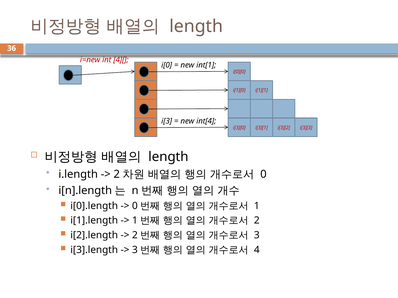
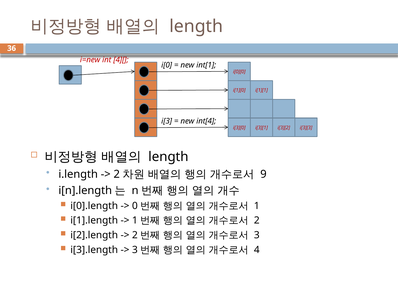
0: 0 -> 9
